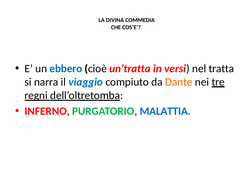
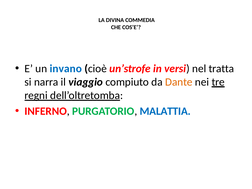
ebbero: ebbero -> invano
un’tratta: un’tratta -> un’strofe
viaggio colour: blue -> black
